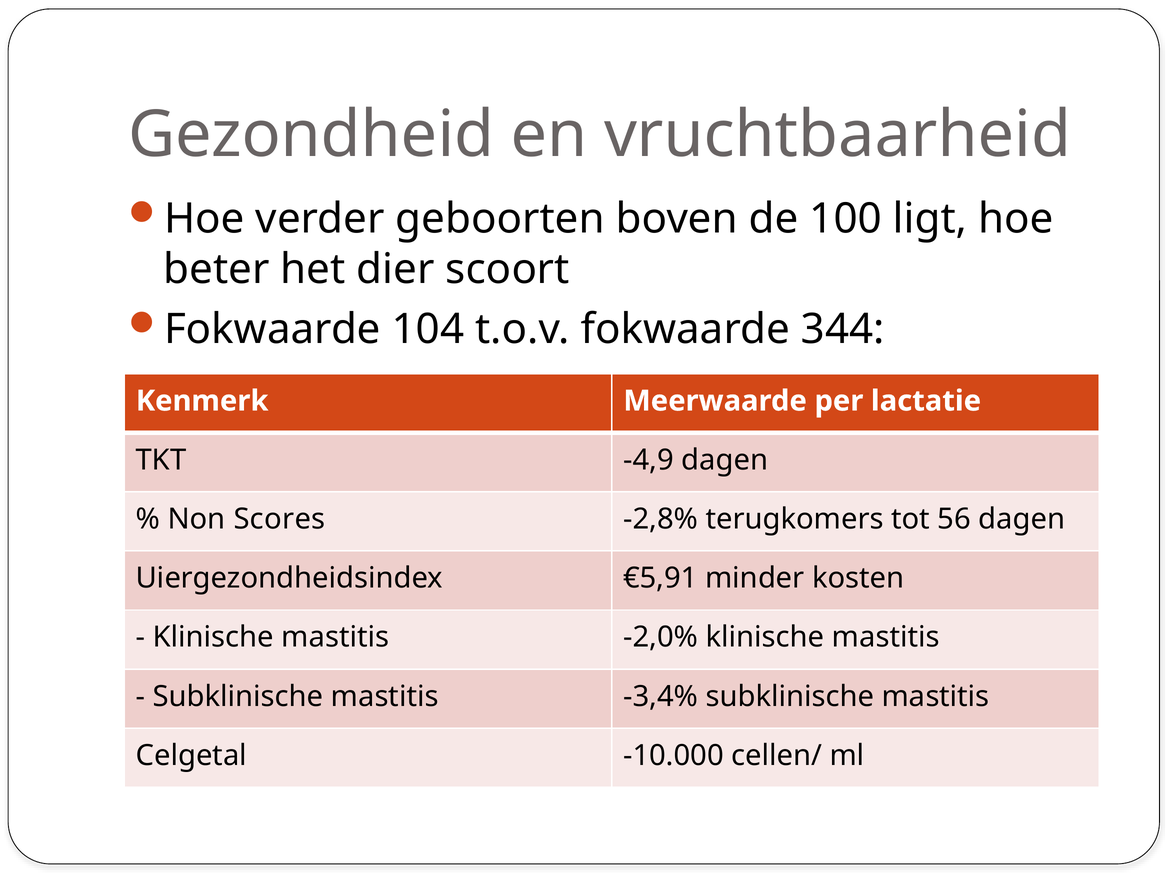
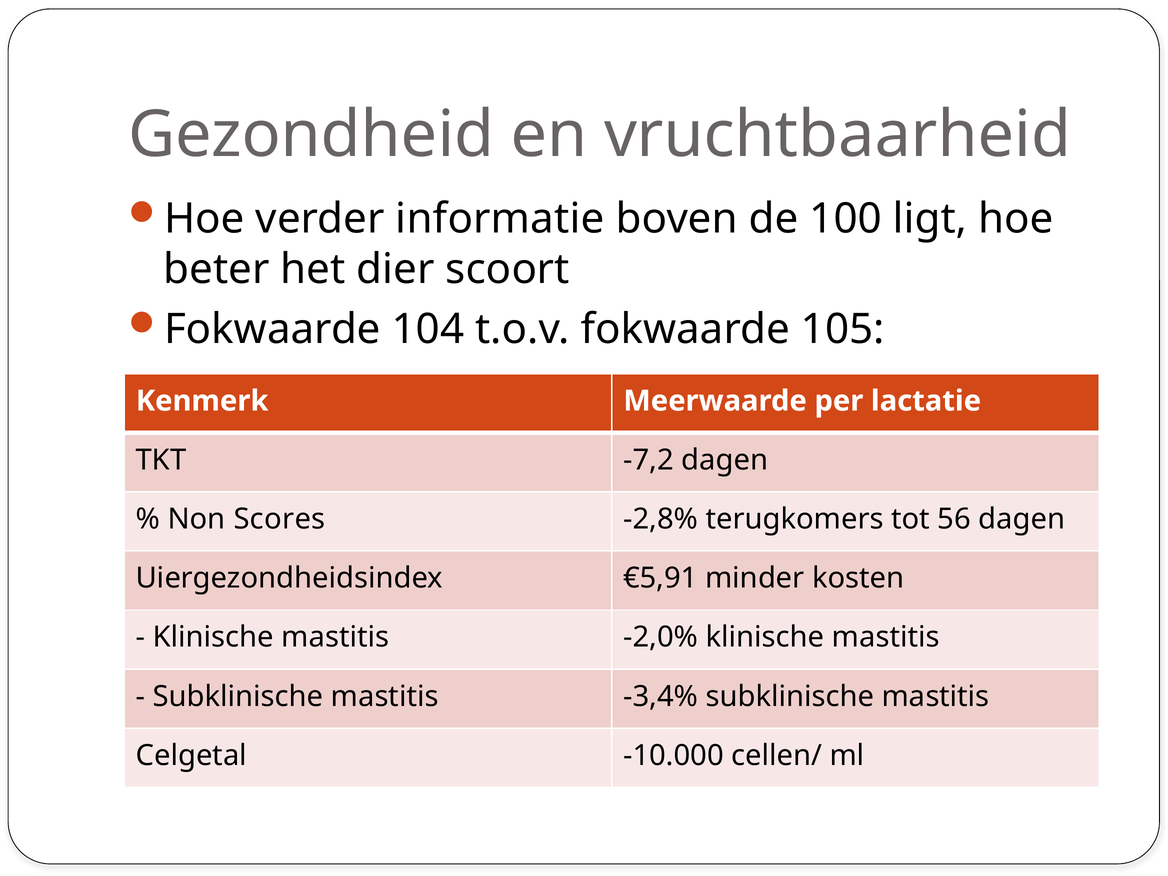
geboorten: geboorten -> informatie
344: 344 -> 105
-4,9: -4,9 -> -7,2
